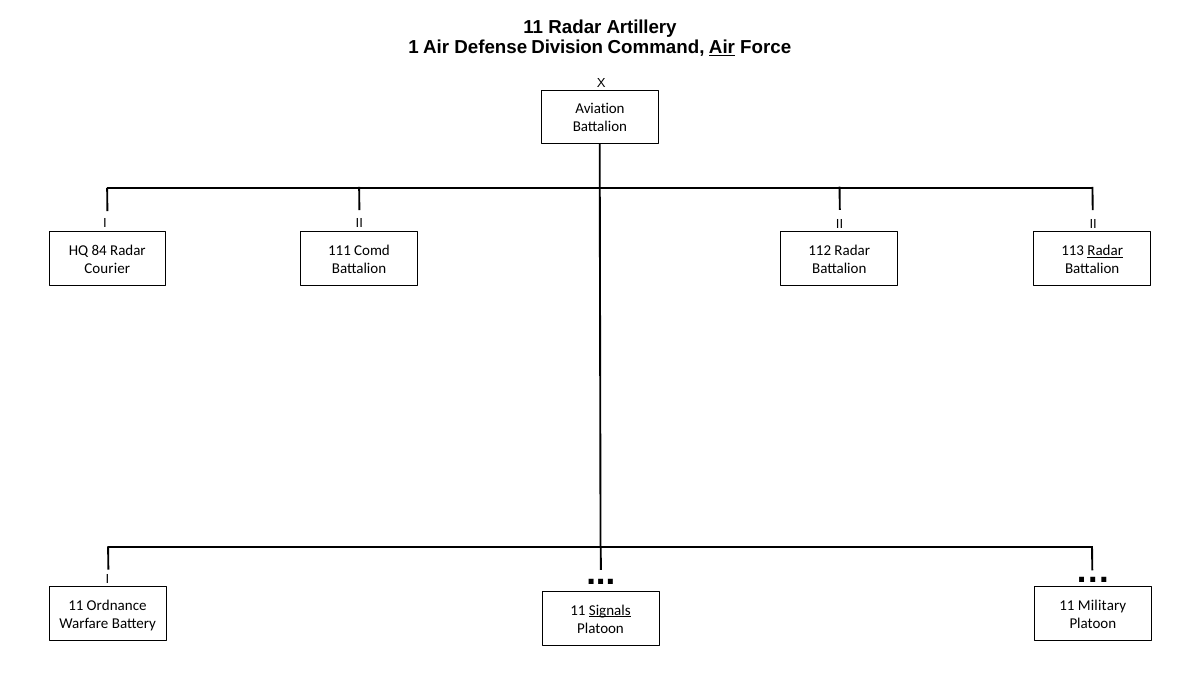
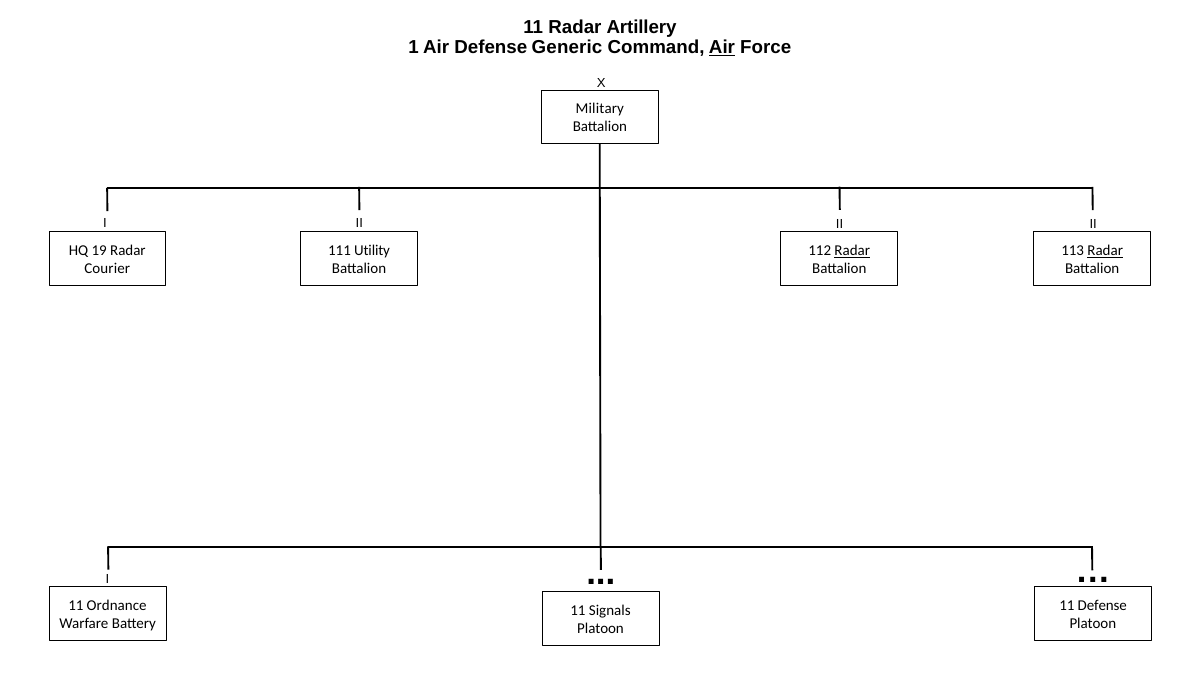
Division: Division -> Generic
Aviation: Aviation -> Military
Comd: Comd -> Utility
84: 84 -> 19
Radar at (852, 251) underline: none -> present
11 Military: Military -> Defense
Signals underline: present -> none
